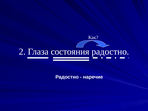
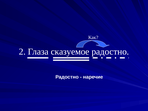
состояния: состояния -> сказуемое
